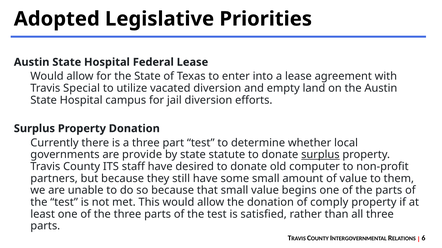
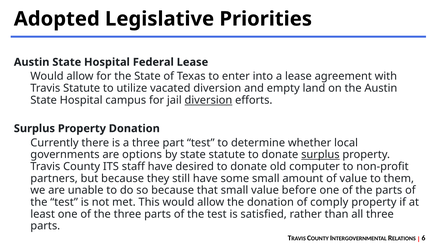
Travis Special: Special -> Statute
diversion at (208, 100) underline: none -> present
provide: provide -> options
begins: begins -> before
